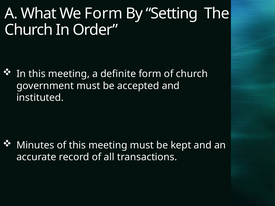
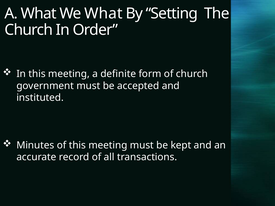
We Form: Form -> What
